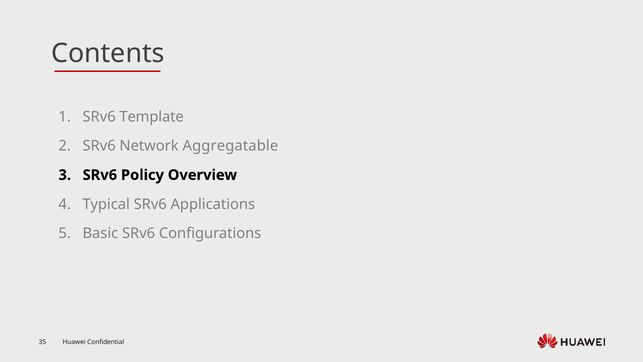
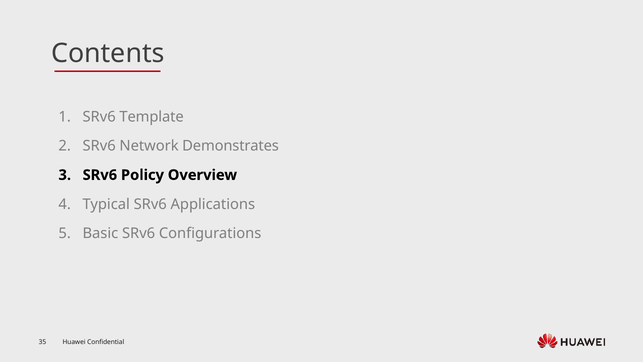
Aggregatable: Aggregatable -> Demonstrates
